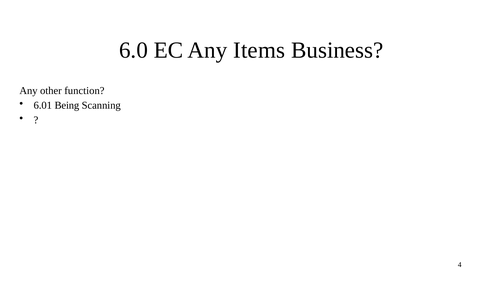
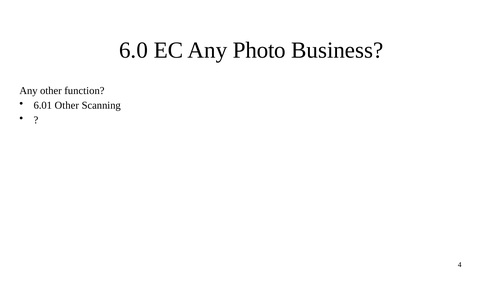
Items: Items -> Photo
6.01 Being: Being -> Other
